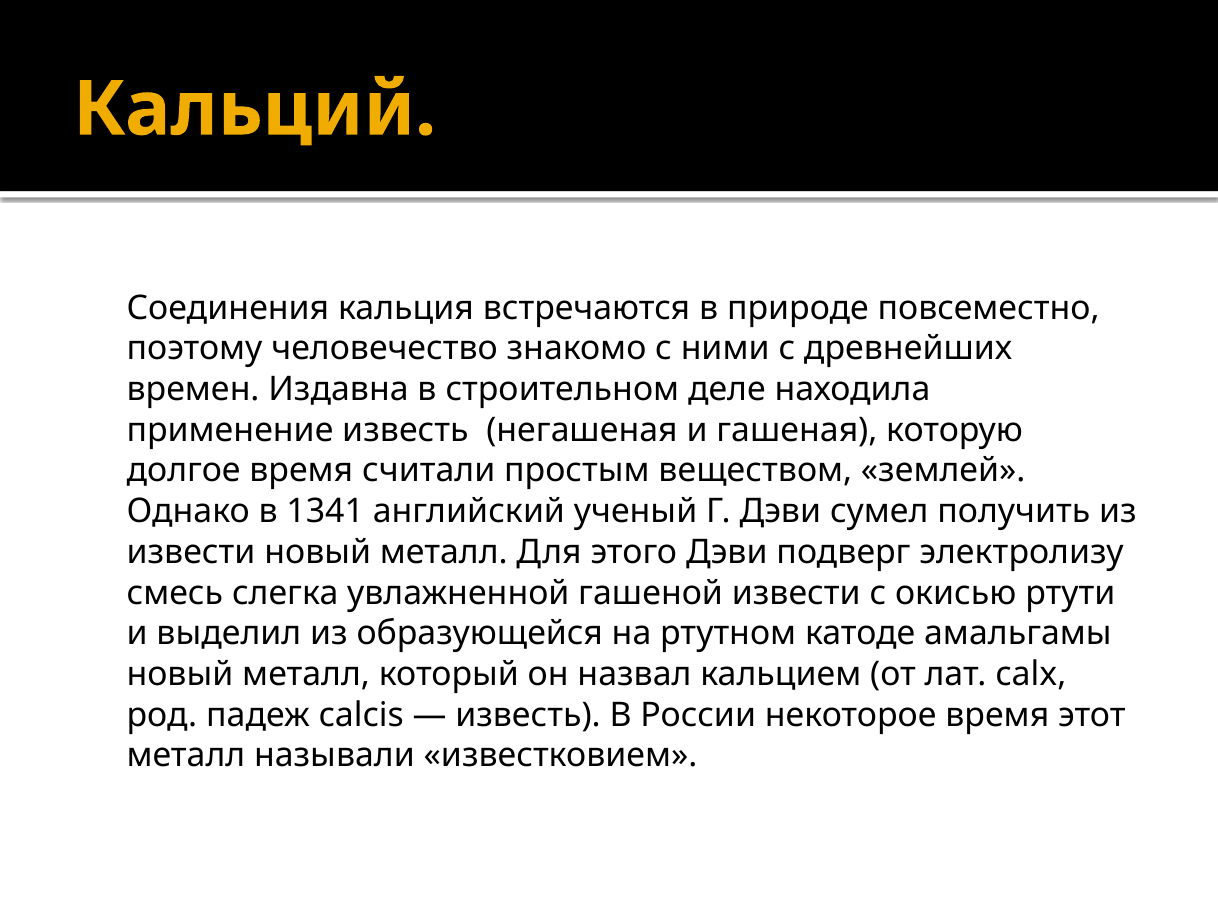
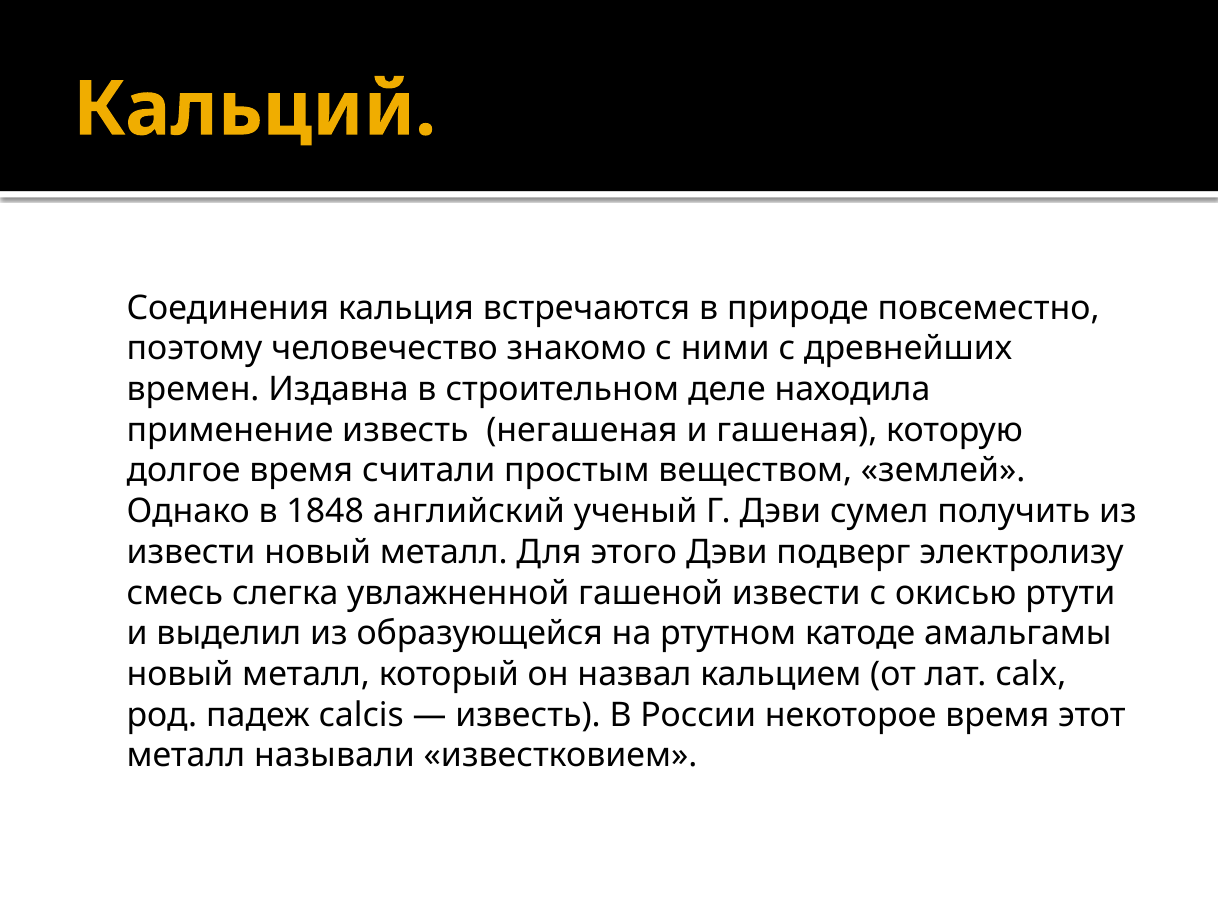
1341: 1341 -> 1848
